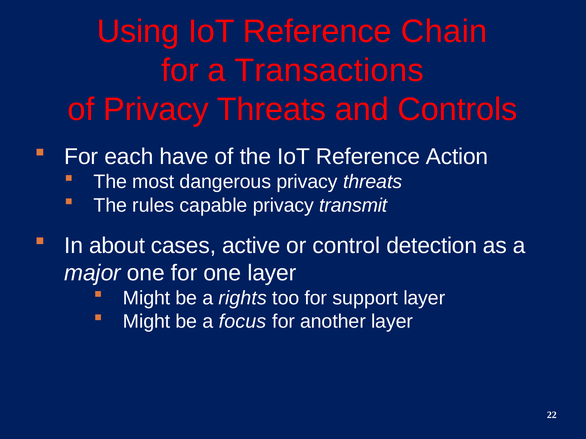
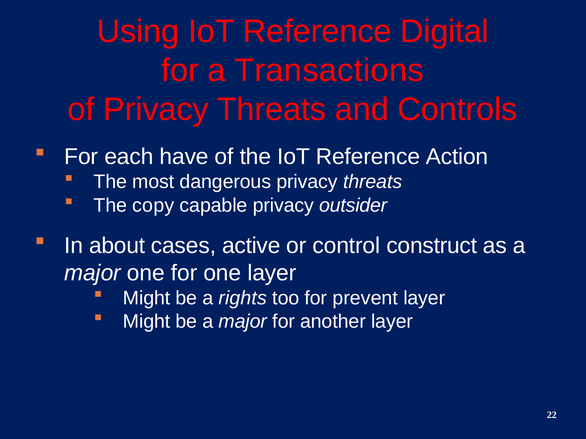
Chain: Chain -> Digital
rules: rules -> copy
transmit: transmit -> outsider
detection: detection -> construct
support: support -> prevent
be a focus: focus -> major
